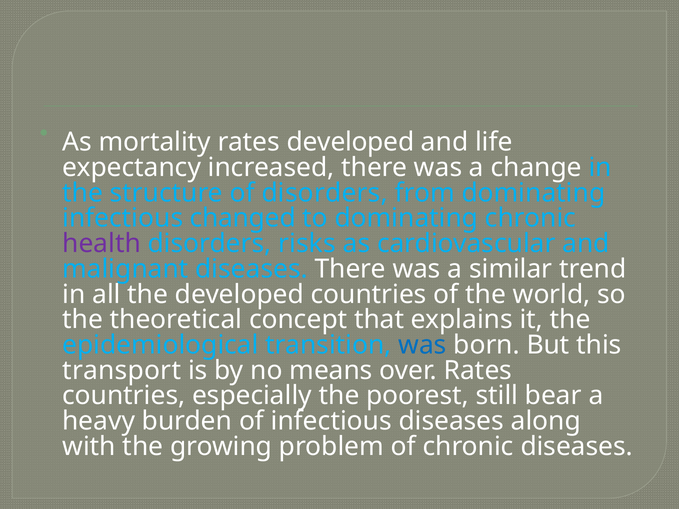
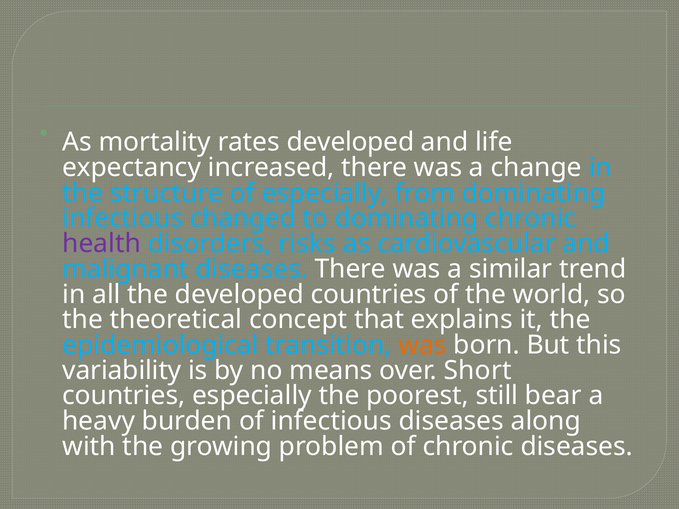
of disorders: disorders -> especially
was at (422, 345) colour: blue -> orange
transport: transport -> variability
over Rates: Rates -> Short
